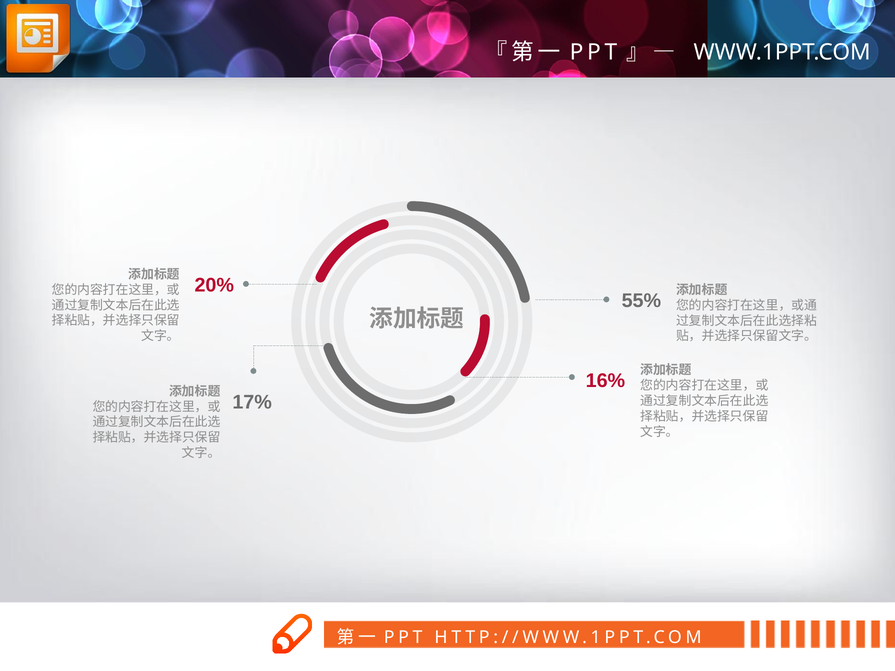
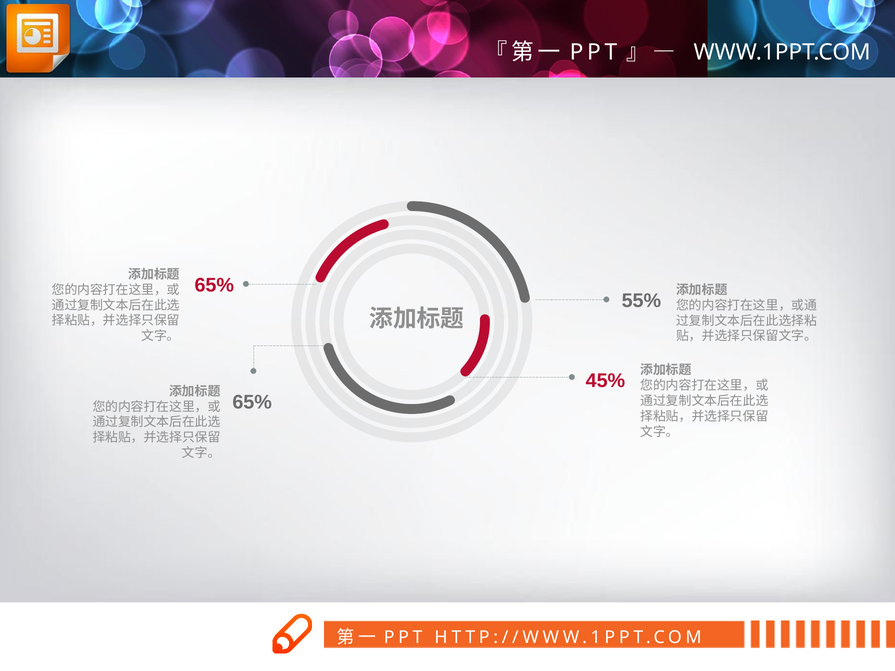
20% at (214, 285): 20% -> 65%
16%: 16% -> 45%
17% at (252, 402): 17% -> 65%
